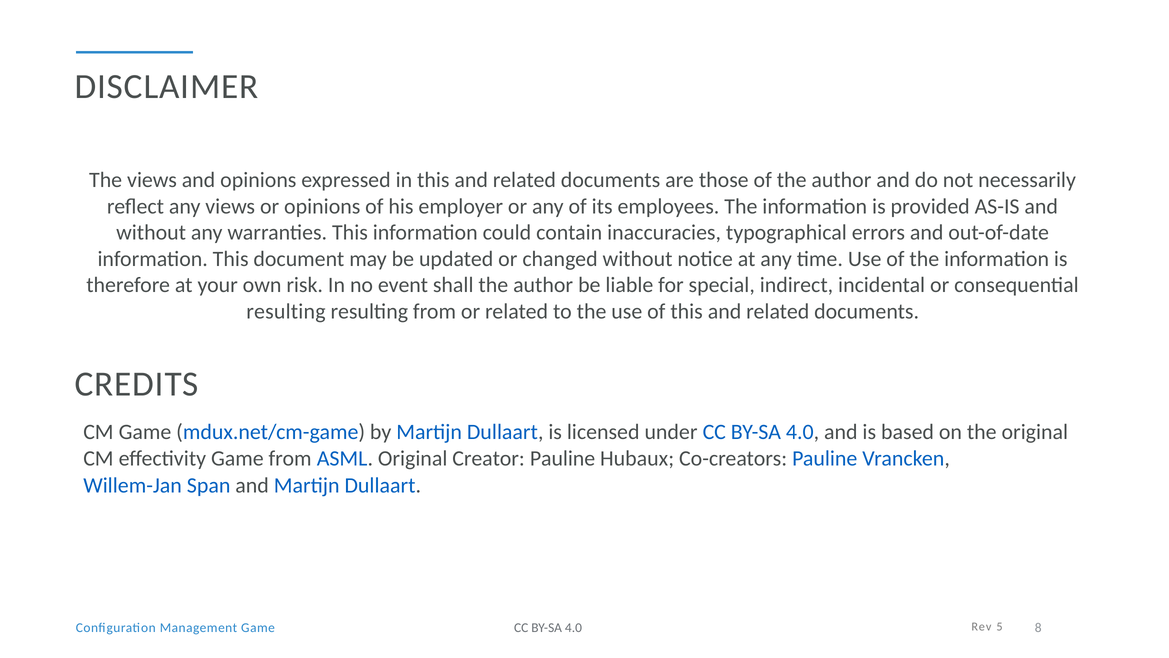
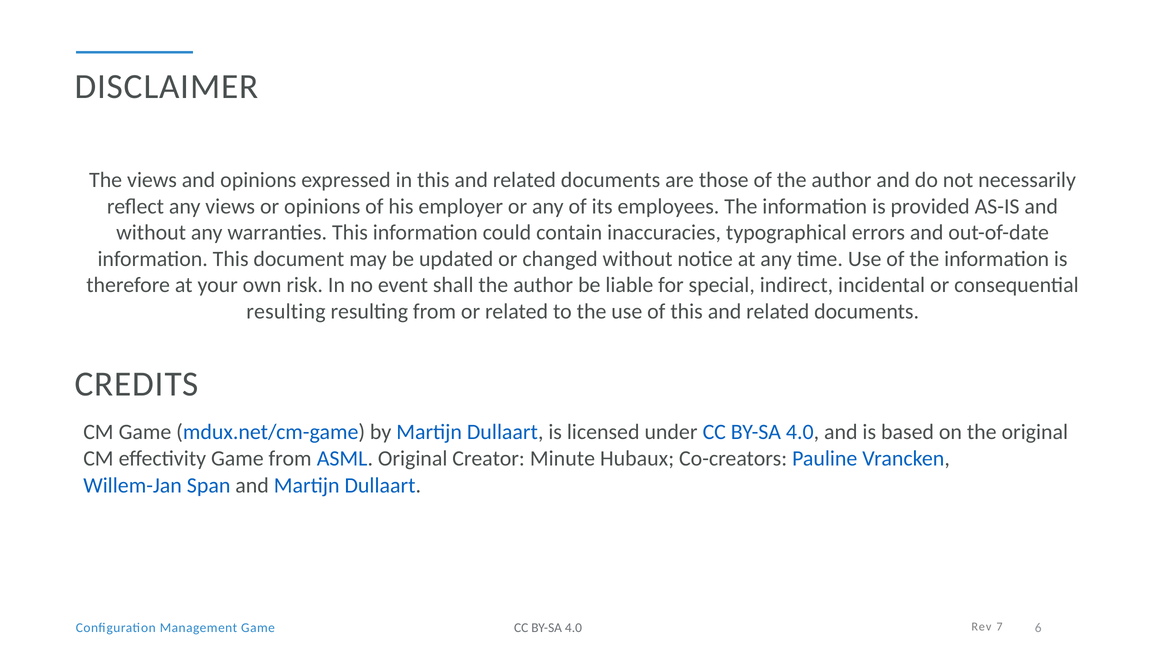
Creator Pauline: Pauline -> Minute
5: 5 -> 7
8: 8 -> 6
